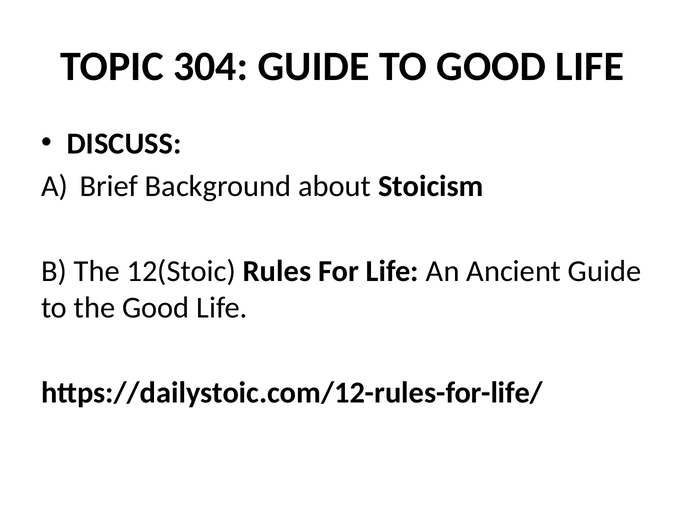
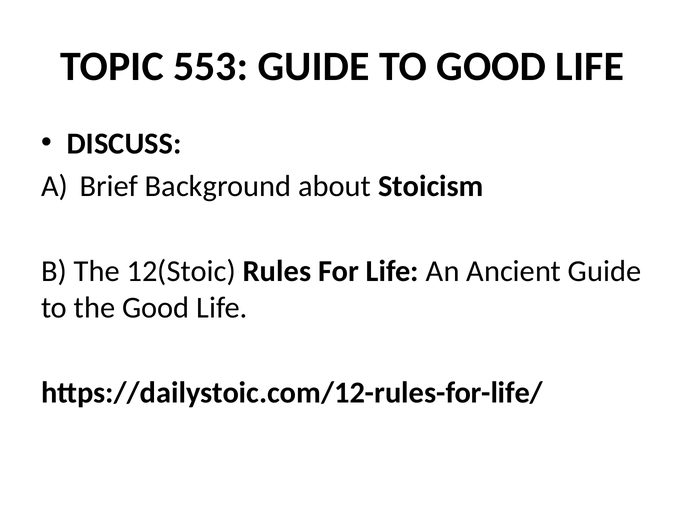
304: 304 -> 553
